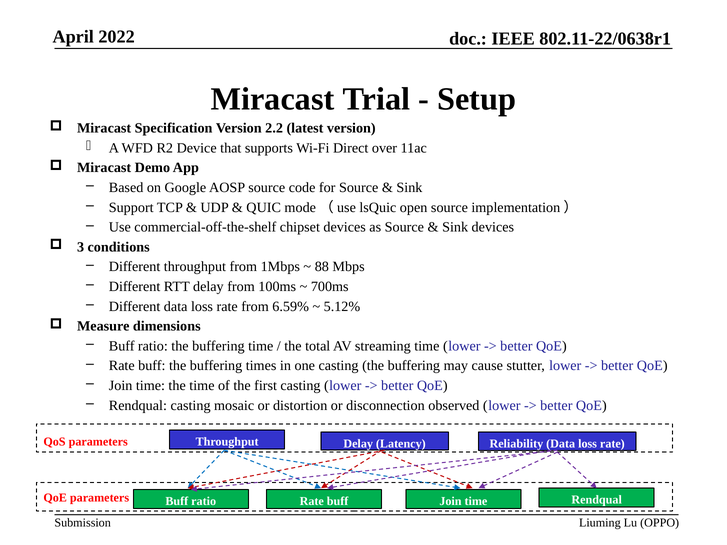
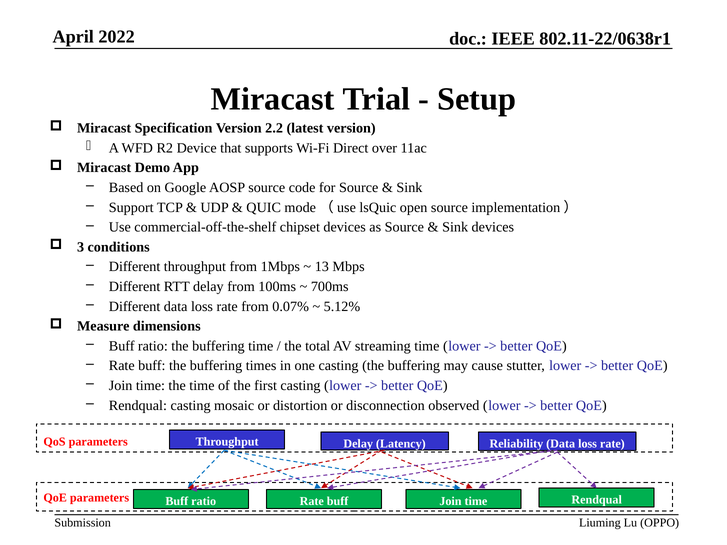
88: 88 -> 13
6.59%: 6.59% -> 0.07%
